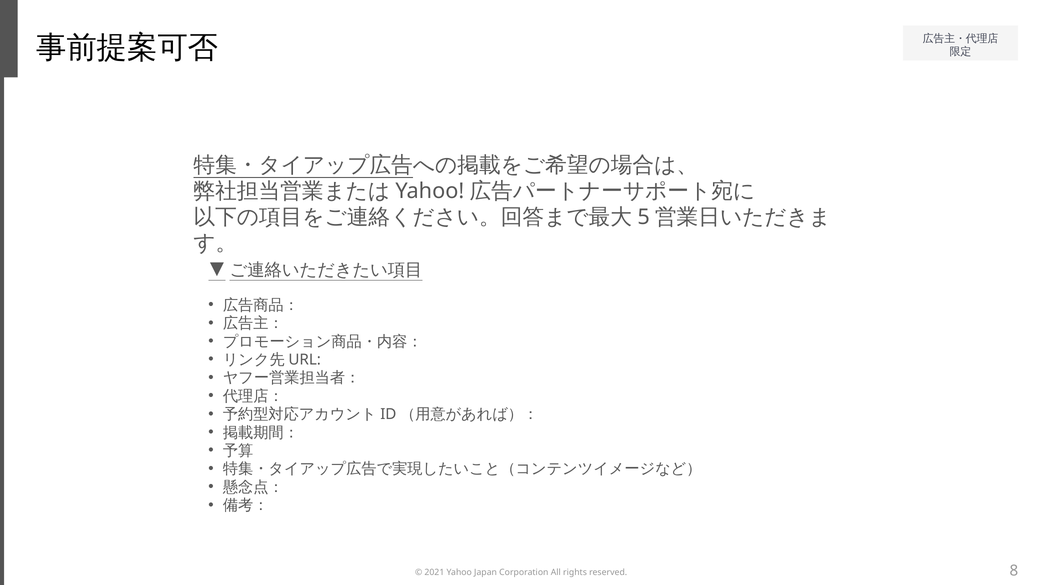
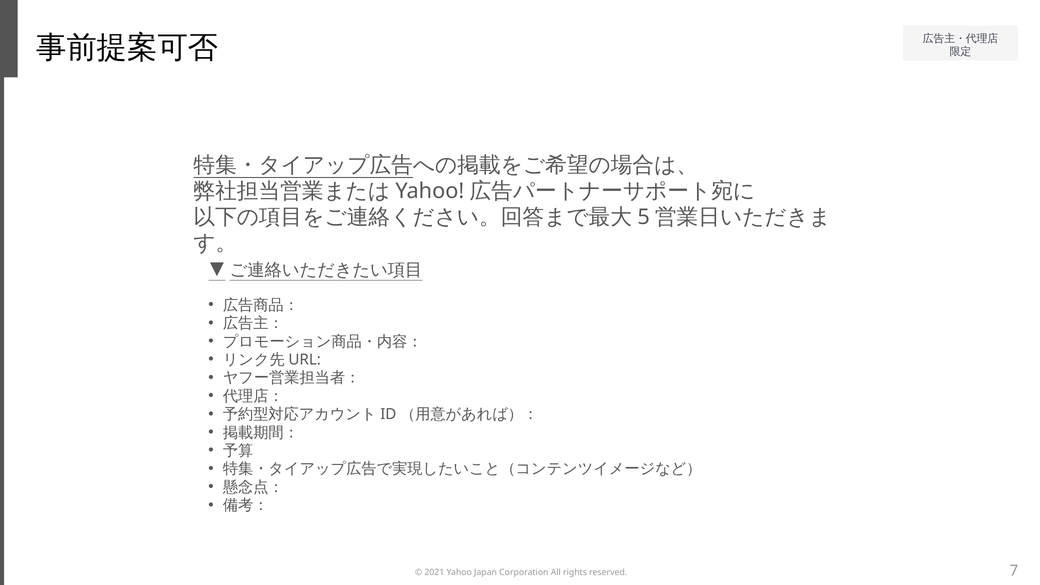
8: 8 -> 7
